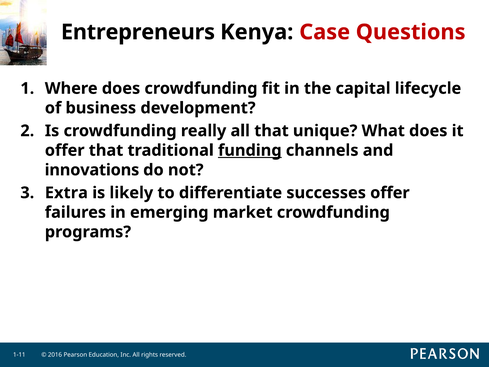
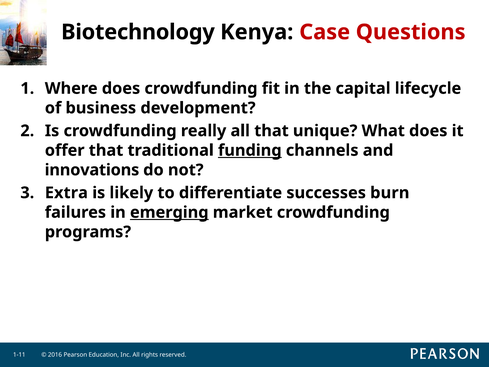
Entrepreneurs: Entrepreneurs -> Biotechnology
successes offer: offer -> burn
emerging underline: none -> present
